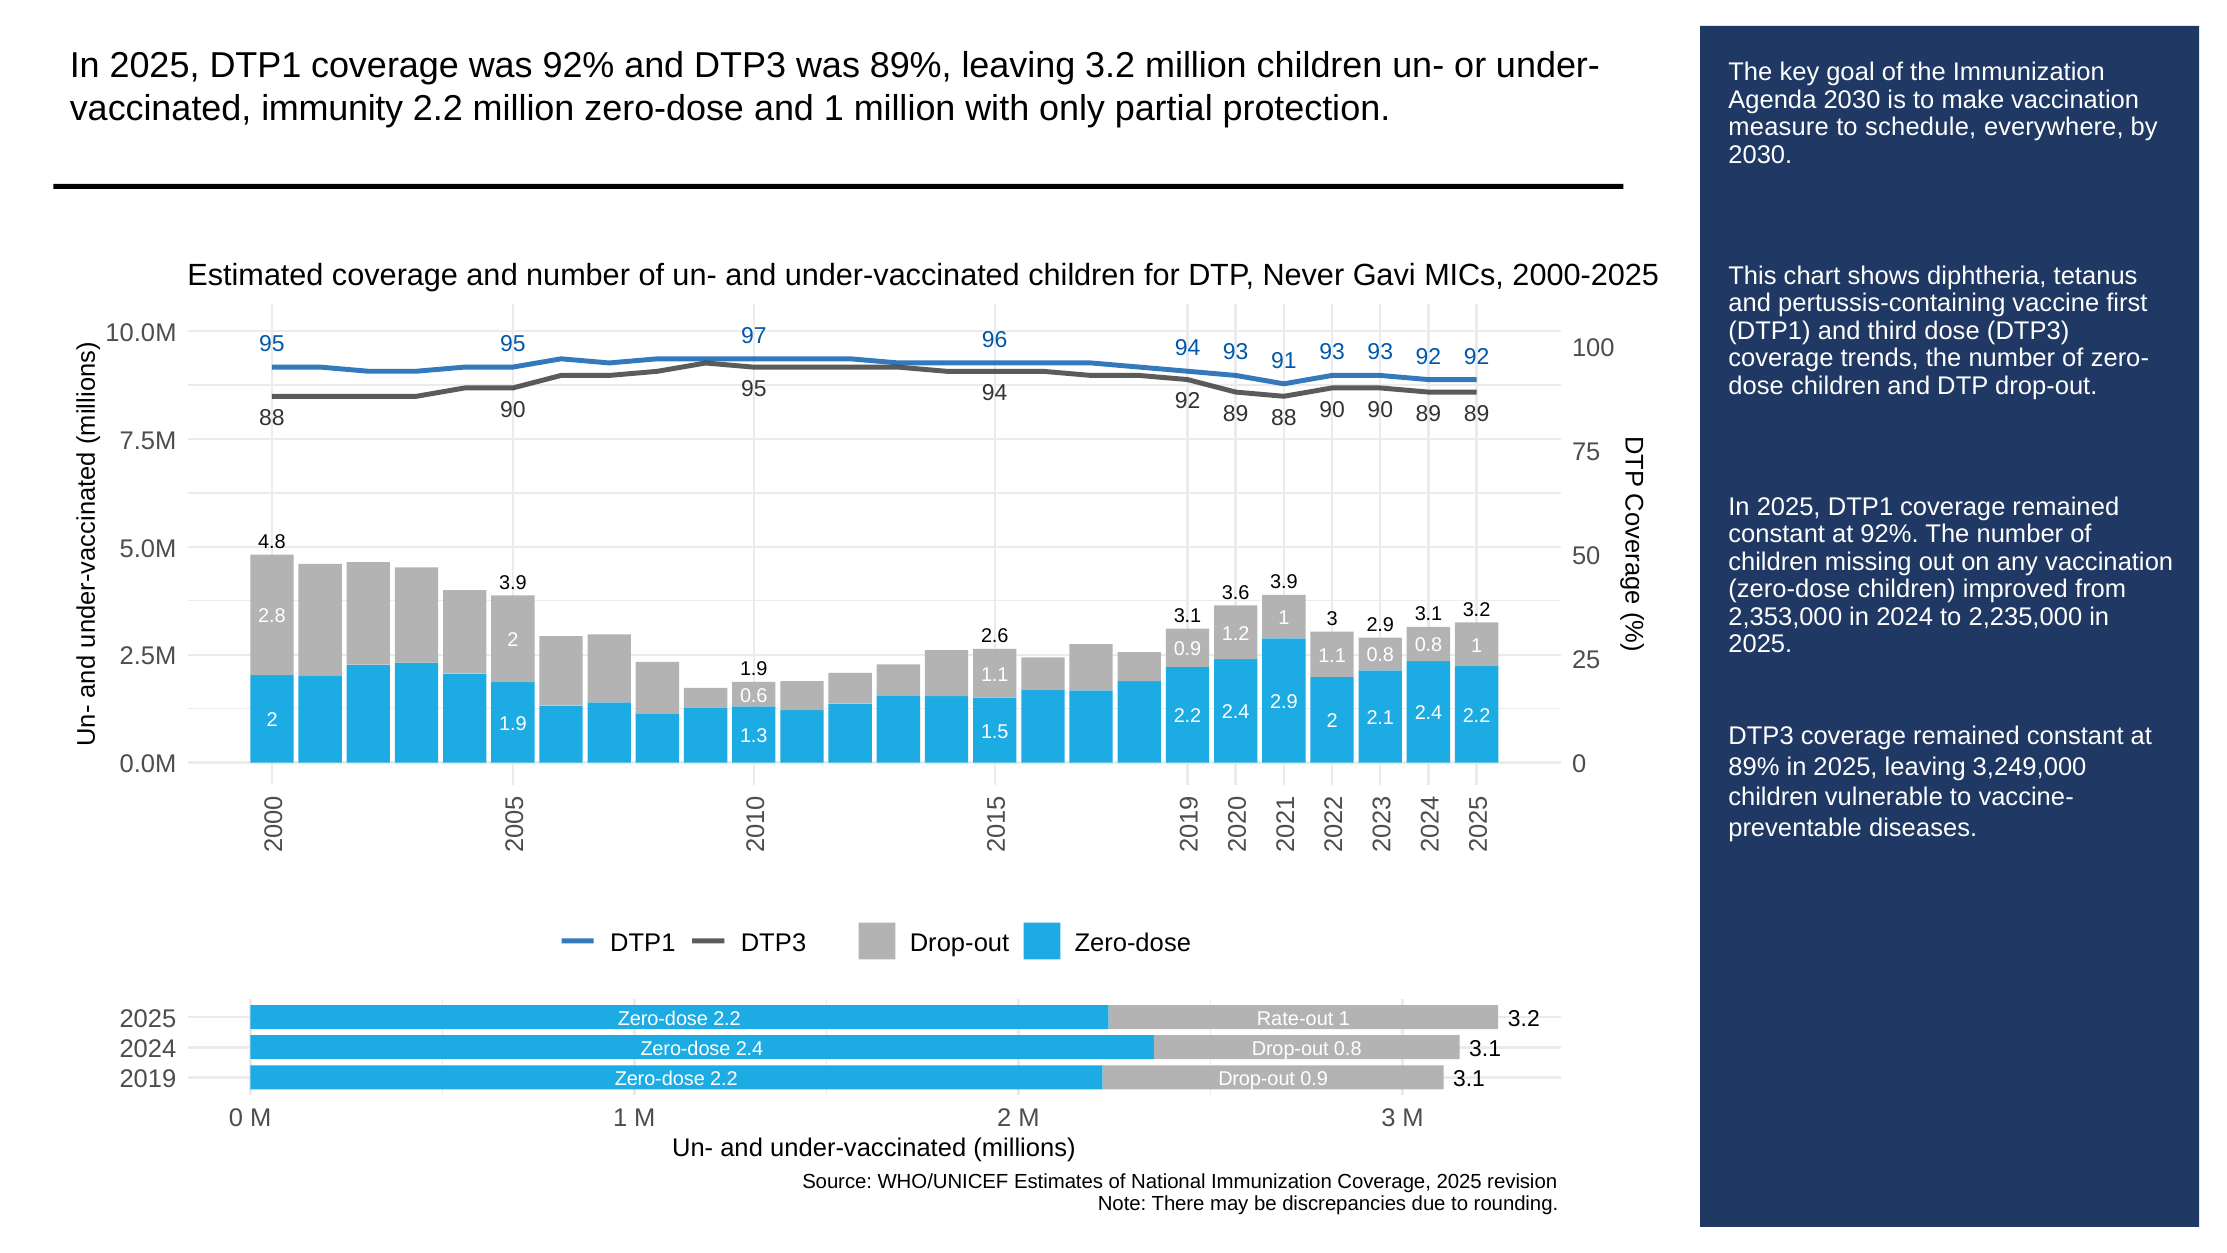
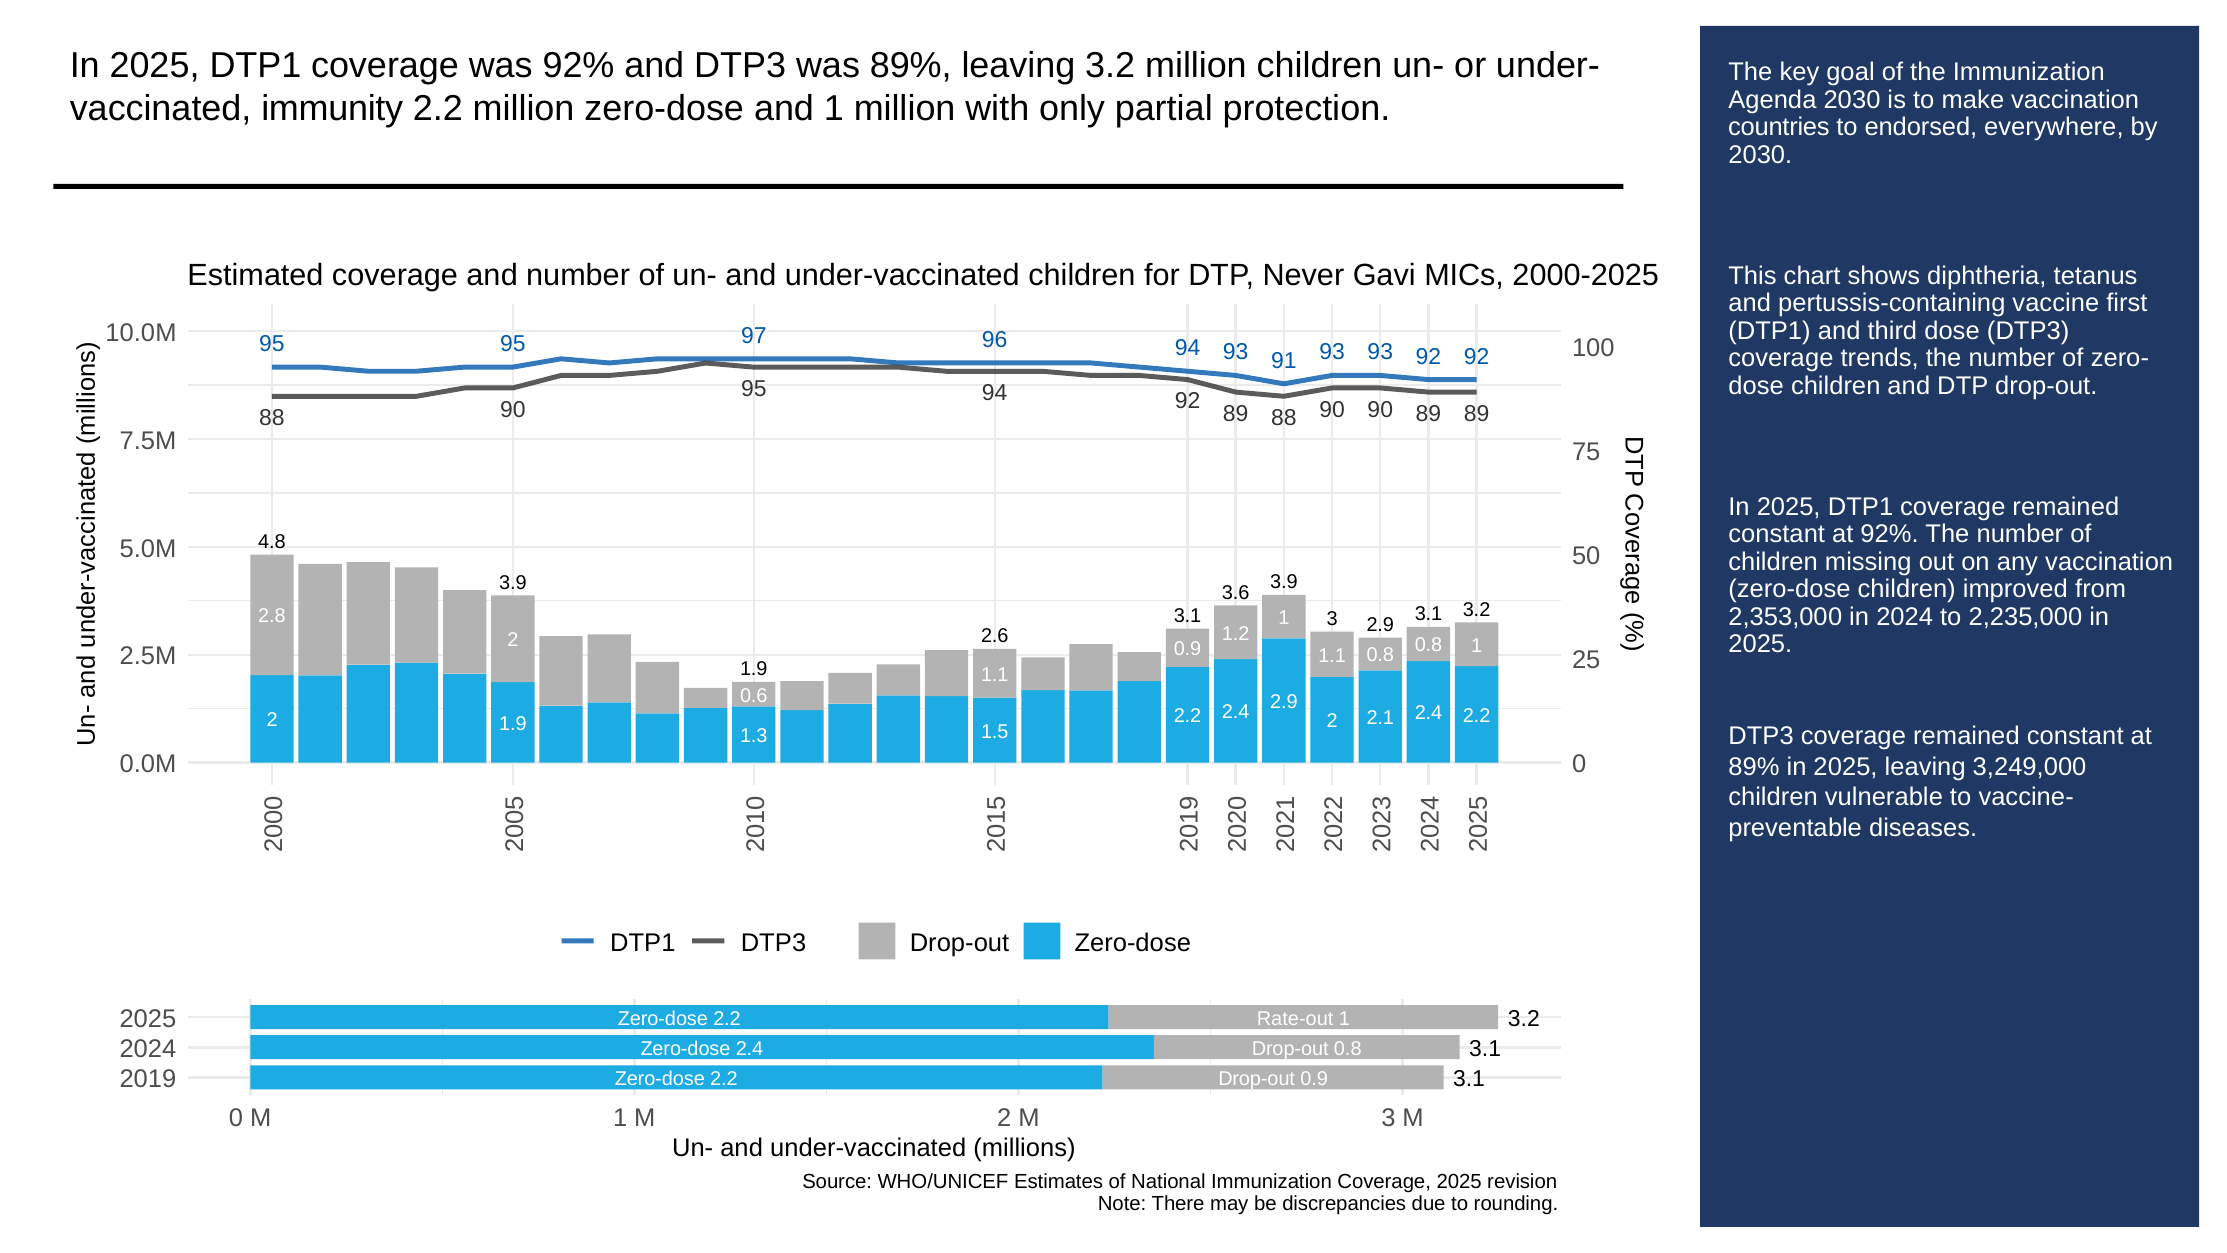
measure: measure -> countries
schedule: schedule -> endorsed
